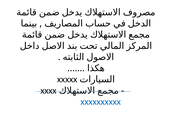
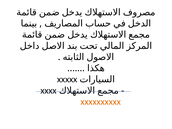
xxxxxxxxxx colour: blue -> orange
